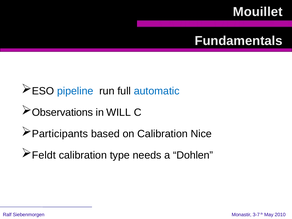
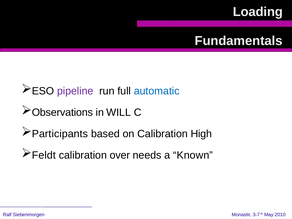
Mouillet: Mouillet -> Loading
pipeline colour: blue -> purple
Nice: Nice -> High
type: type -> over
Dohlen: Dohlen -> Known
